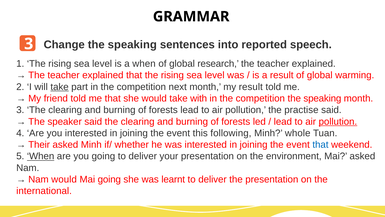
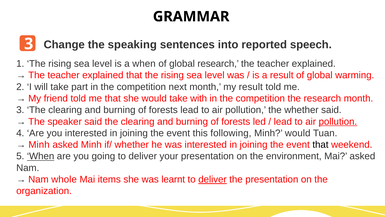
take at (60, 87) underline: present -> none
competition the speaking: speaking -> research
the practise: practise -> whether
Minh whole: whole -> would
Their at (39, 144): Their -> Minh
that at (320, 144) colour: blue -> black
Nam would: would -> whole
Mai going: going -> items
deliver at (212, 179) underline: none -> present
international: international -> organization
